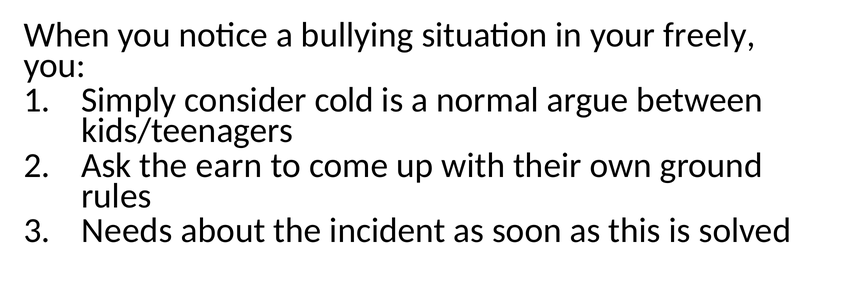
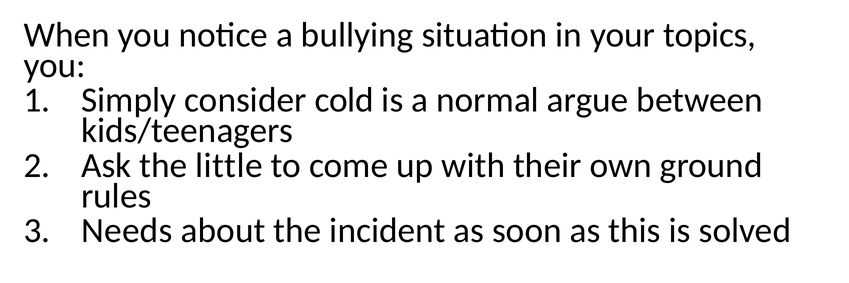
freely: freely -> topics
earn: earn -> little
